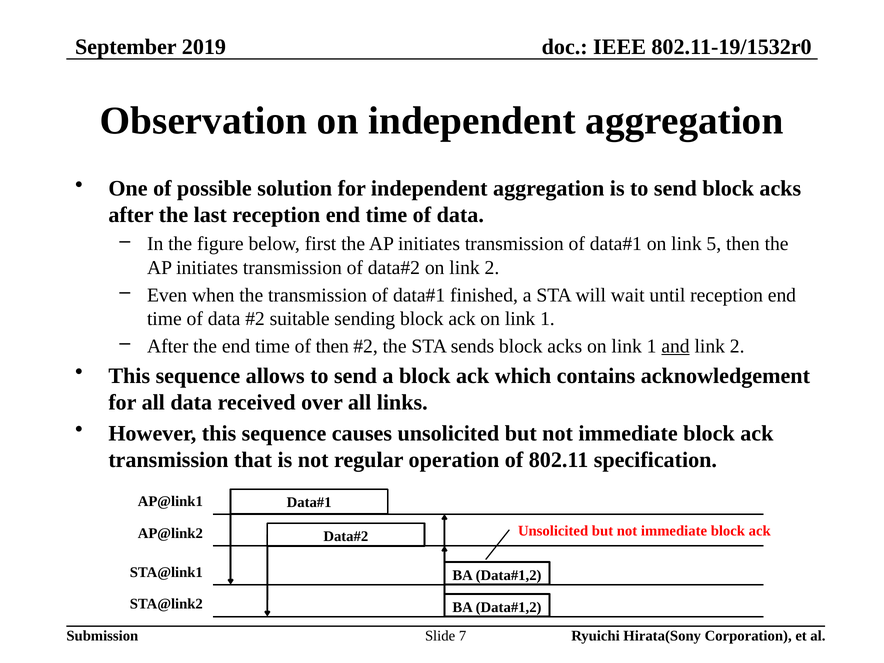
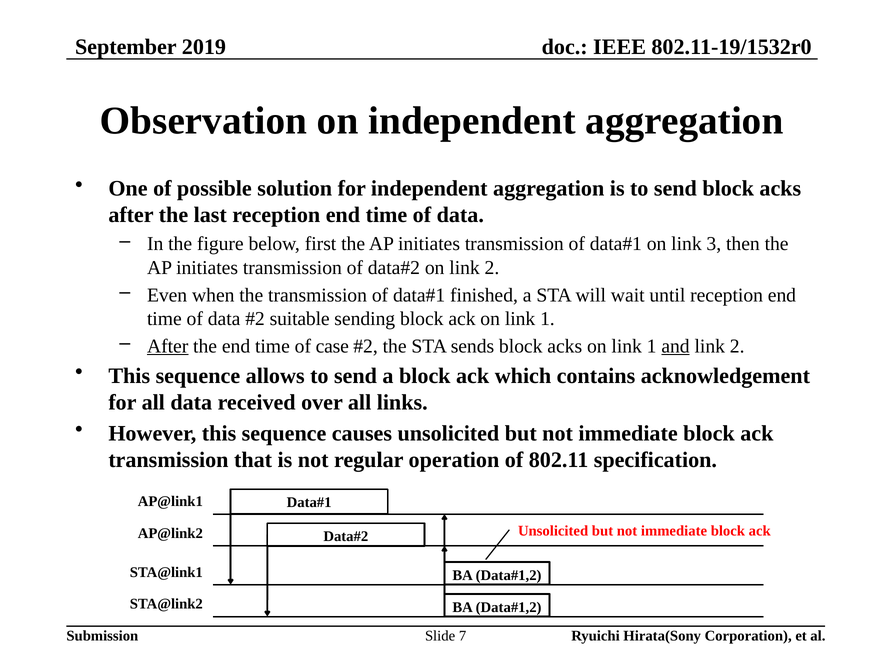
5: 5 -> 3
After at (168, 346) underline: none -> present
of then: then -> case
